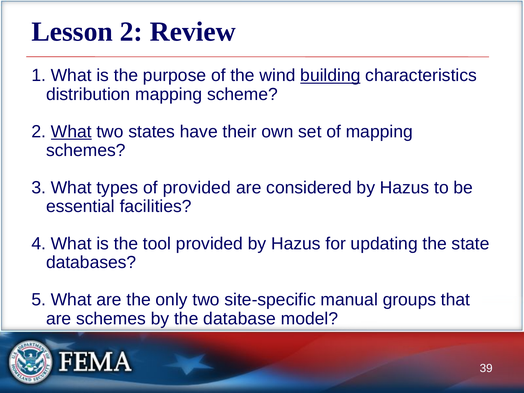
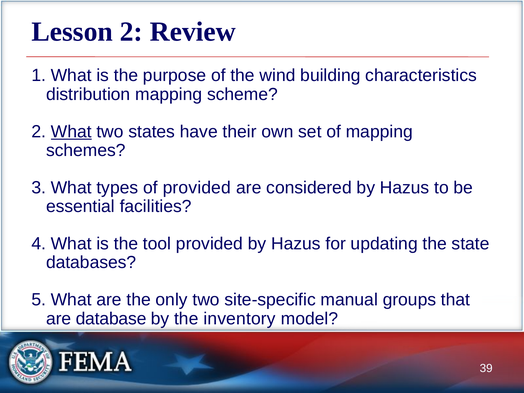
building underline: present -> none
are schemes: schemes -> database
database: database -> inventory
